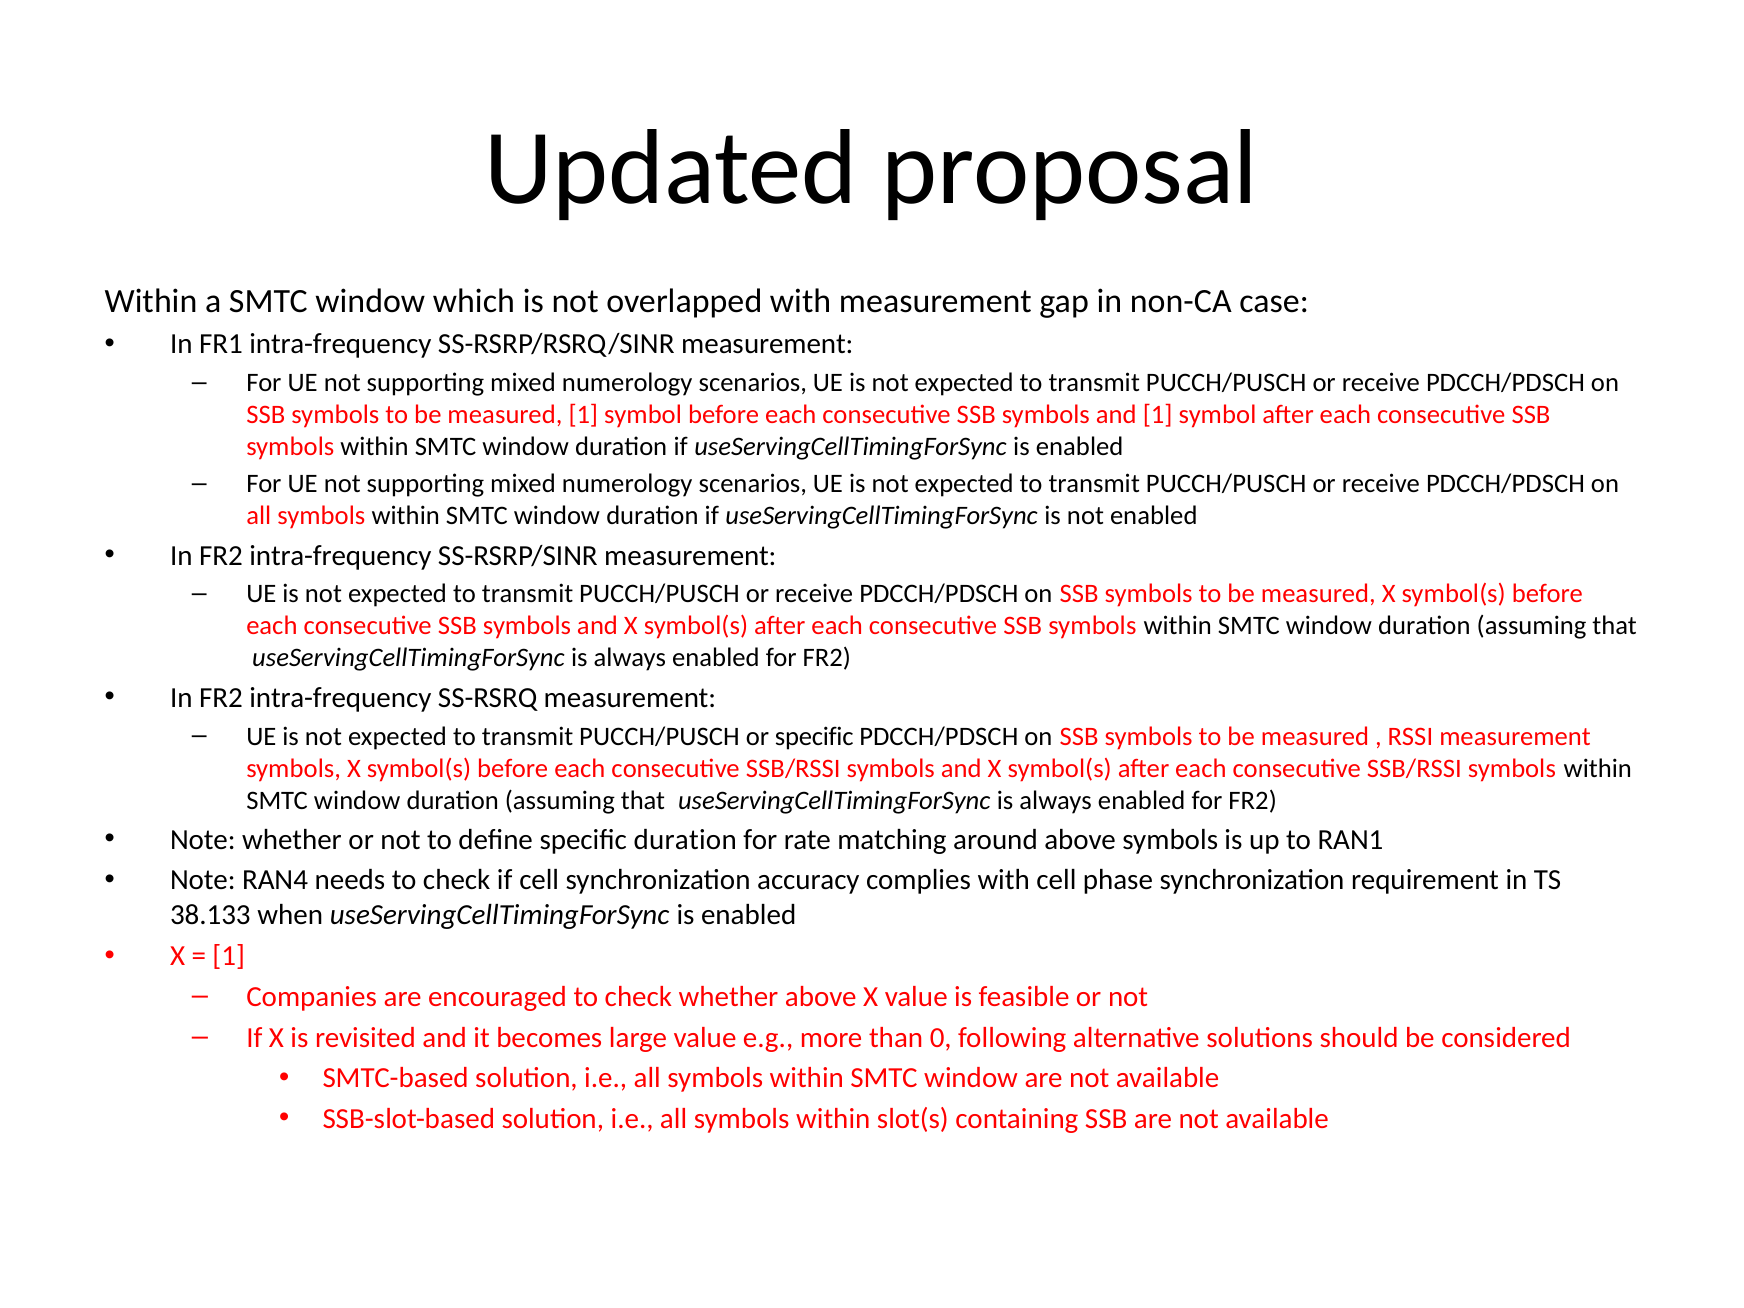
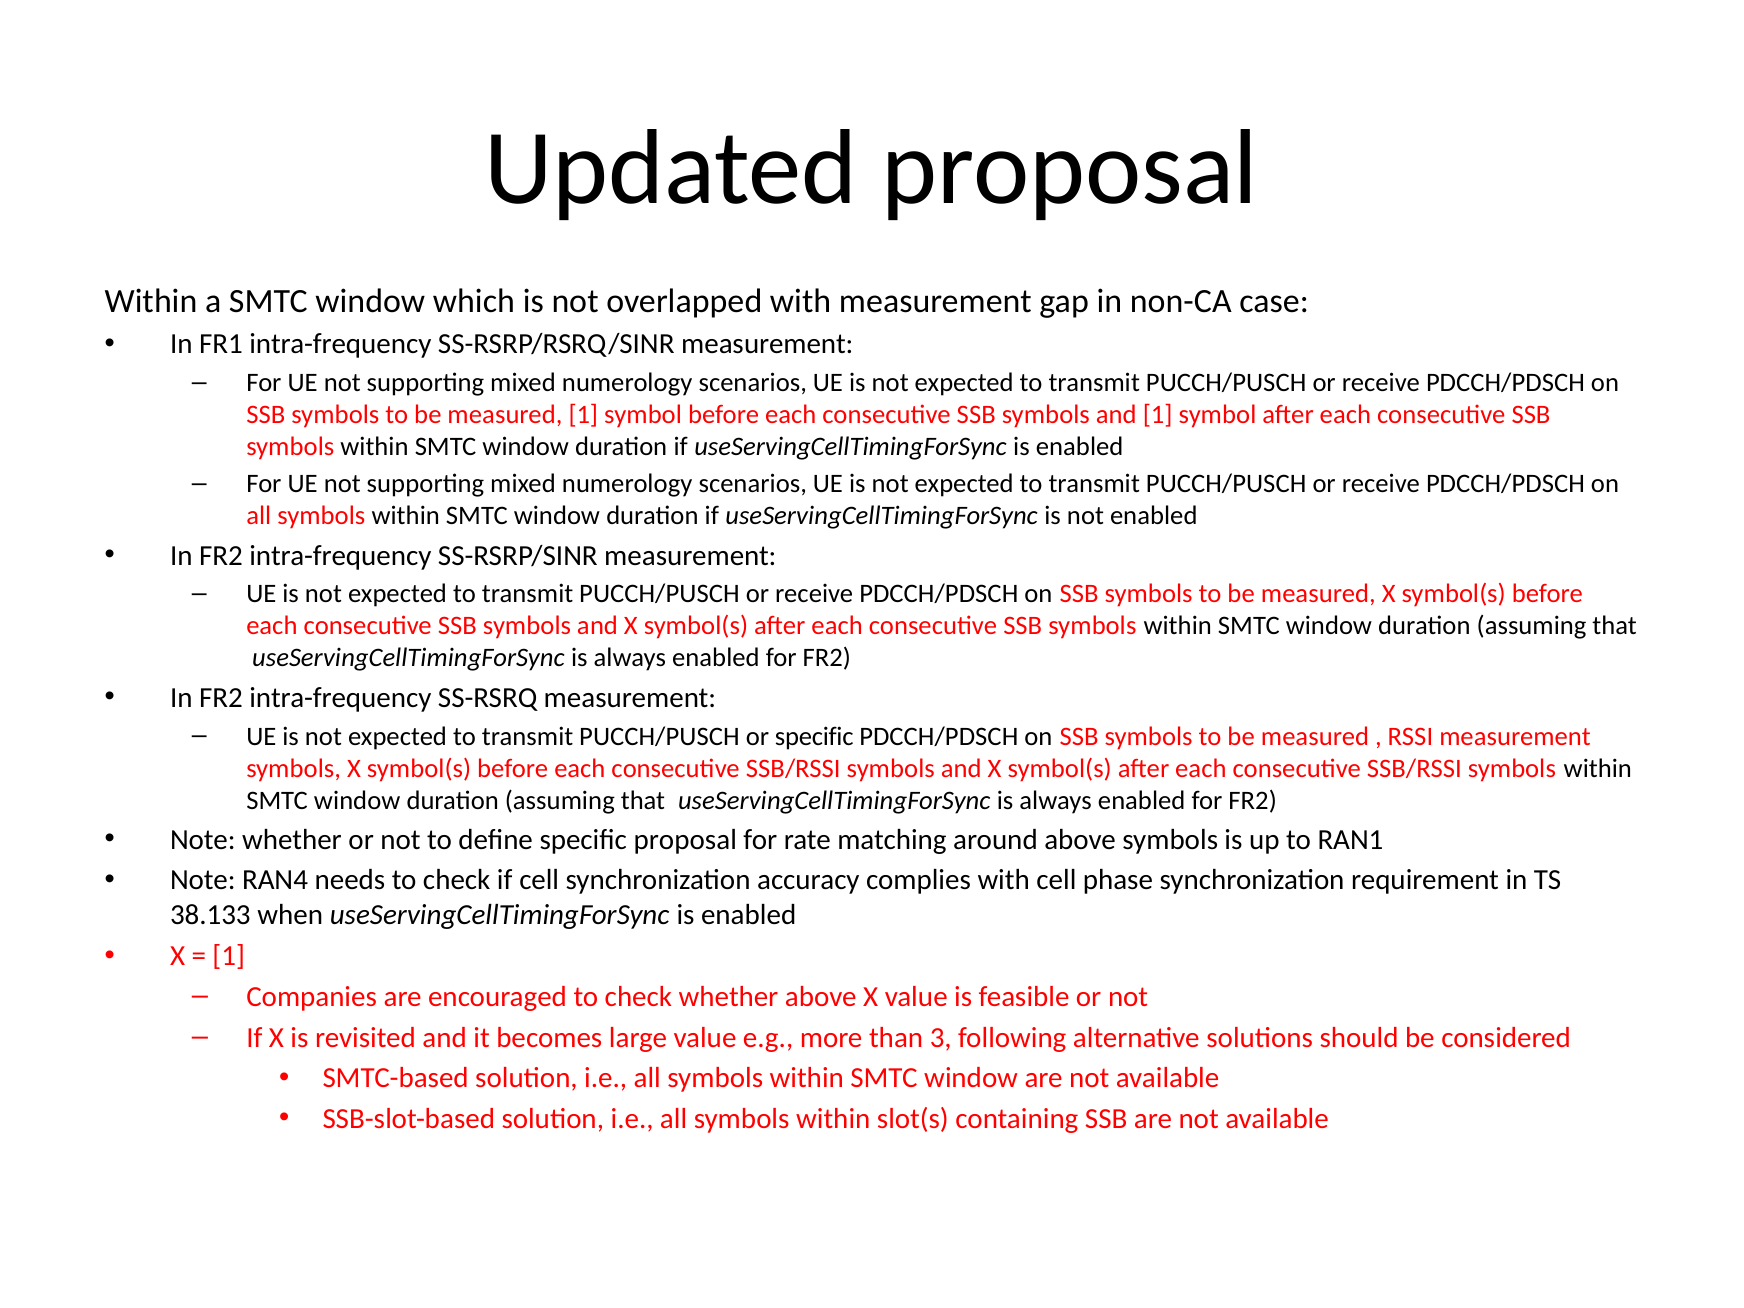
specific duration: duration -> proposal
0: 0 -> 3
